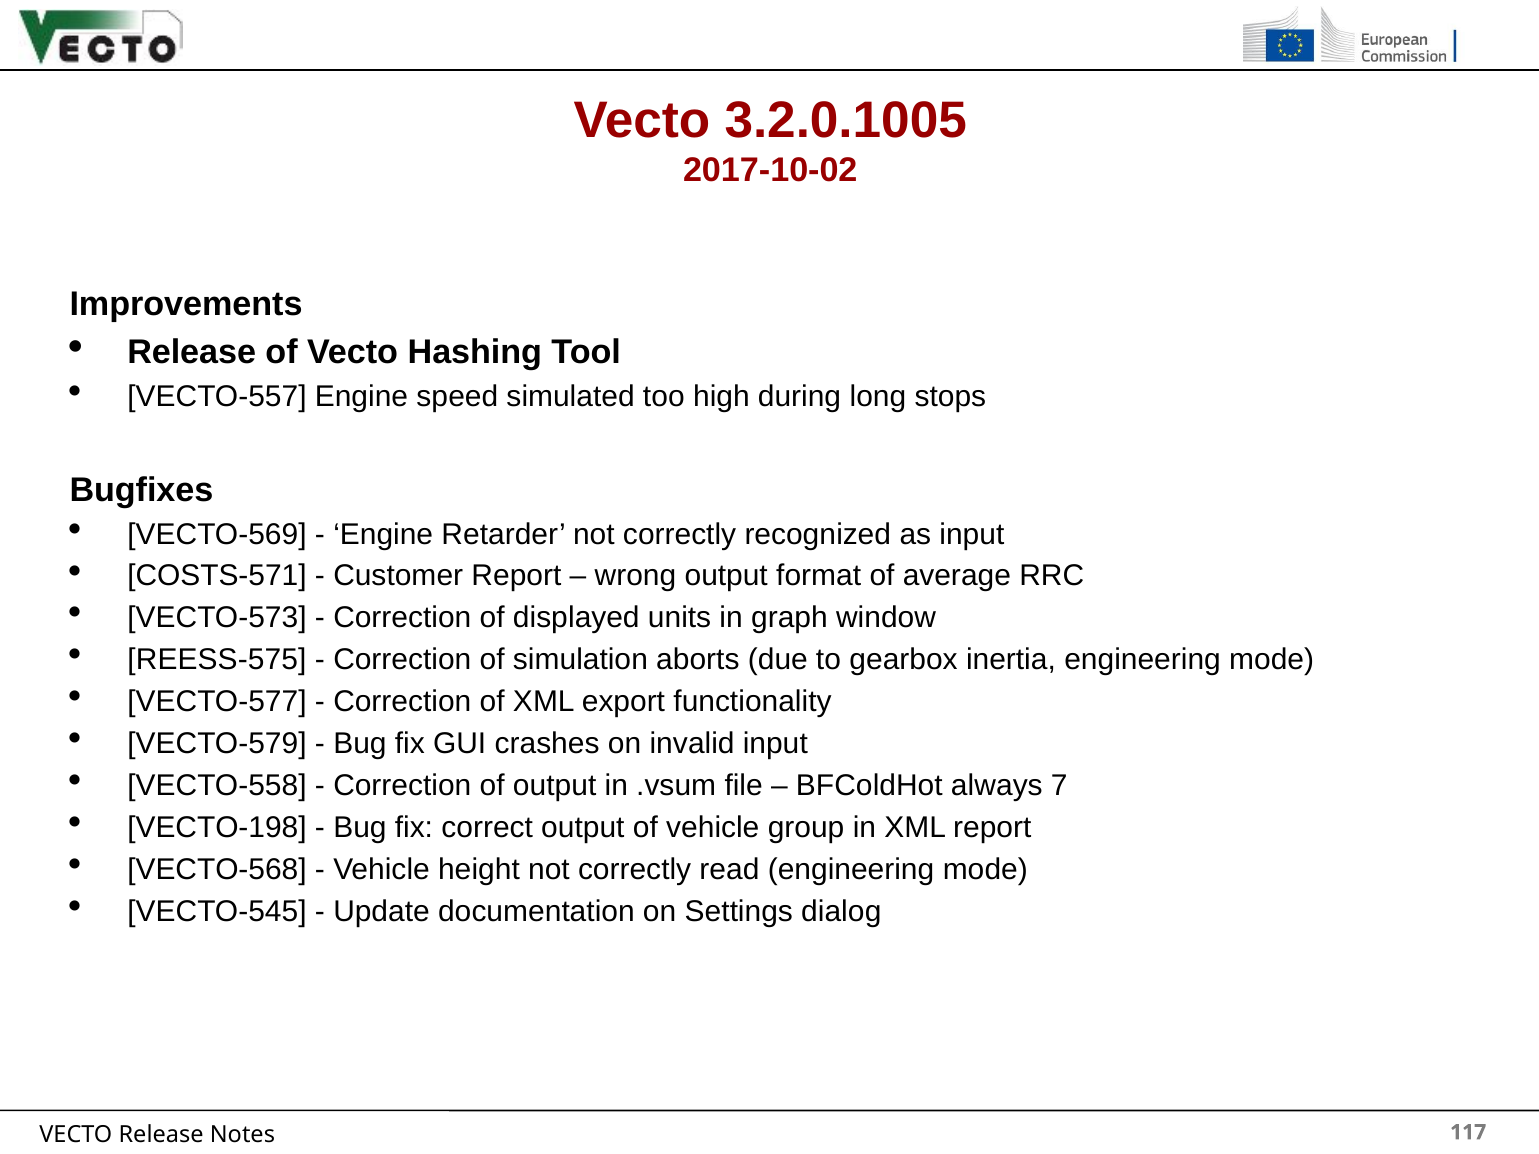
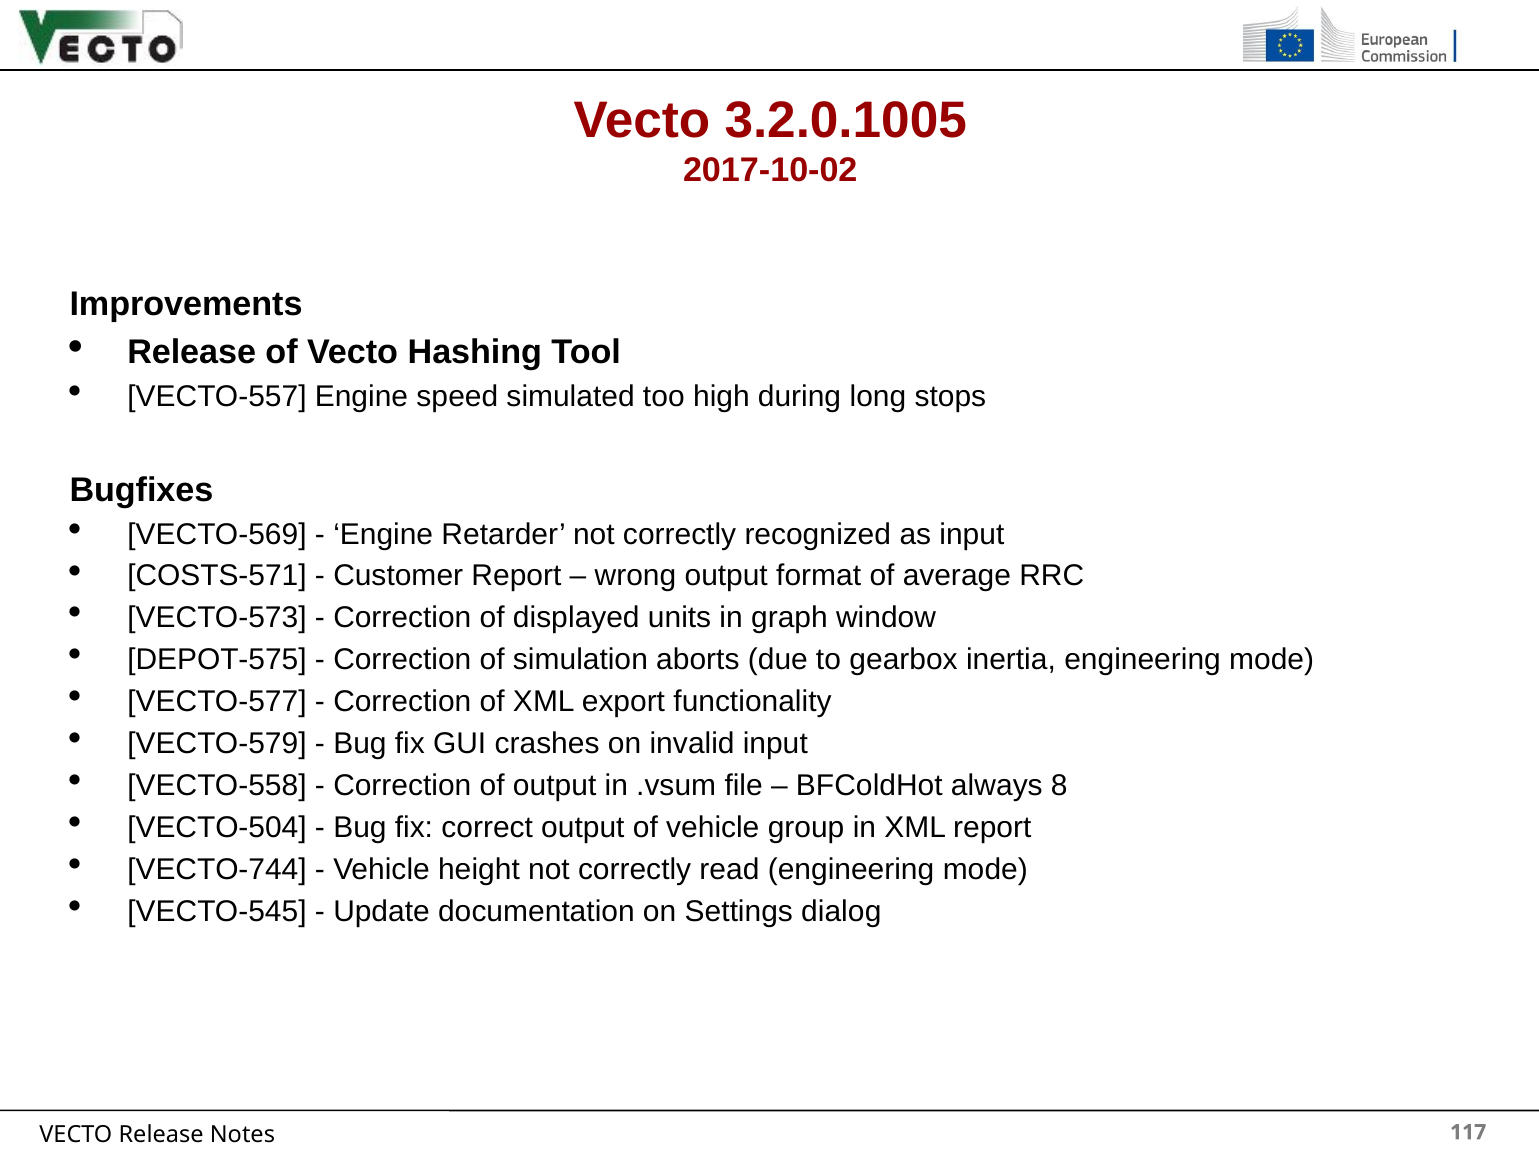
REESS-575: REESS-575 -> DEPOT-575
7: 7 -> 8
VECTO-198: VECTO-198 -> VECTO-504
VECTO-568: VECTO-568 -> VECTO-744
